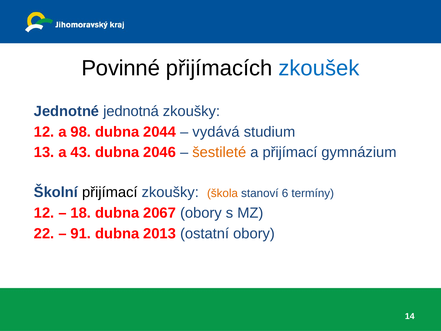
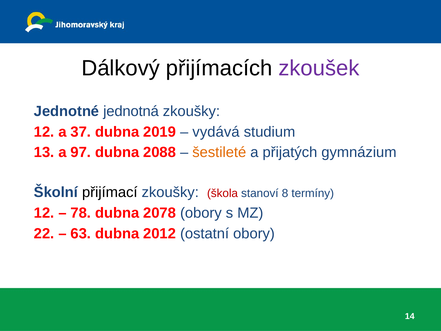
Povinné: Povinné -> Dálkový
zkoušek colour: blue -> purple
98: 98 -> 37
2044: 2044 -> 2019
43: 43 -> 97
2046: 2046 -> 2088
a přijímací: přijímací -> přijatých
škola colour: orange -> red
6: 6 -> 8
18: 18 -> 78
2067: 2067 -> 2078
91: 91 -> 63
2013: 2013 -> 2012
